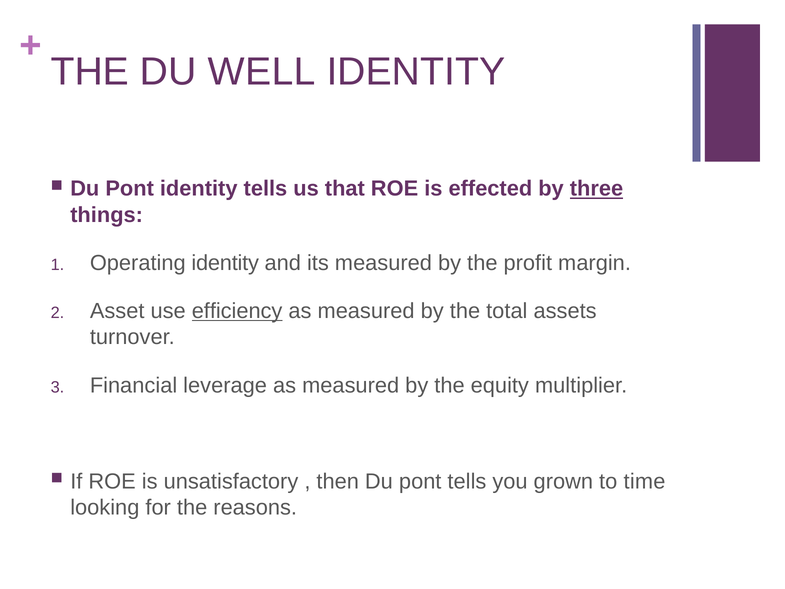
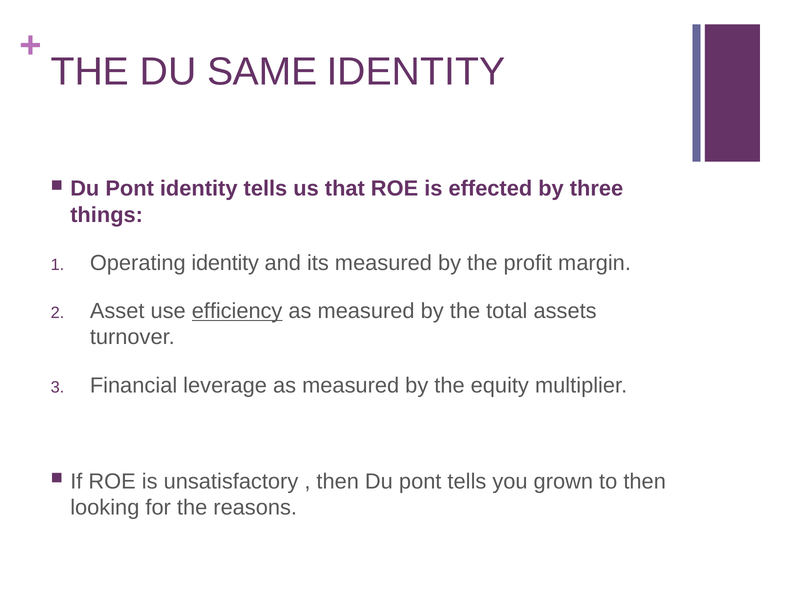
WELL: WELL -> SAME
three underline: present -> none
to time: time -> then
